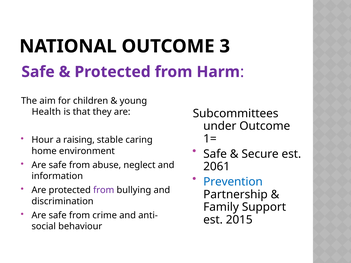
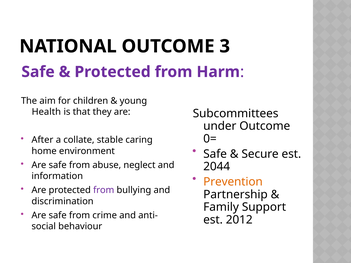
1=: 1= -> 0=
Hour: Hour -> After
raising: raising -> collate
2061: 2061 -> 2044
Prevention colour: blue -> orange
2015: 2015 -> 2012
